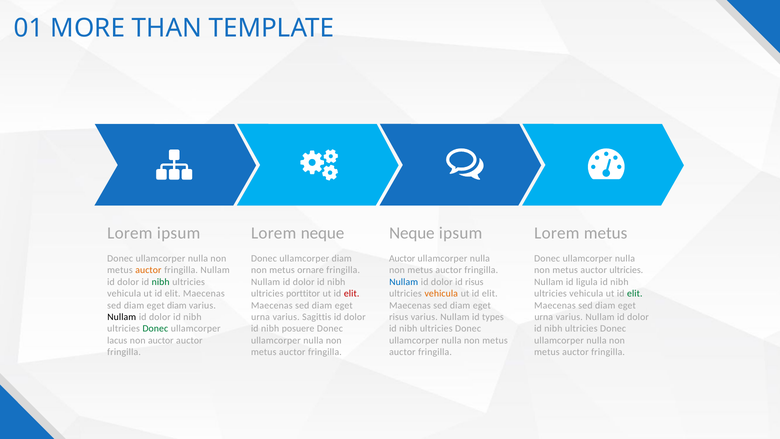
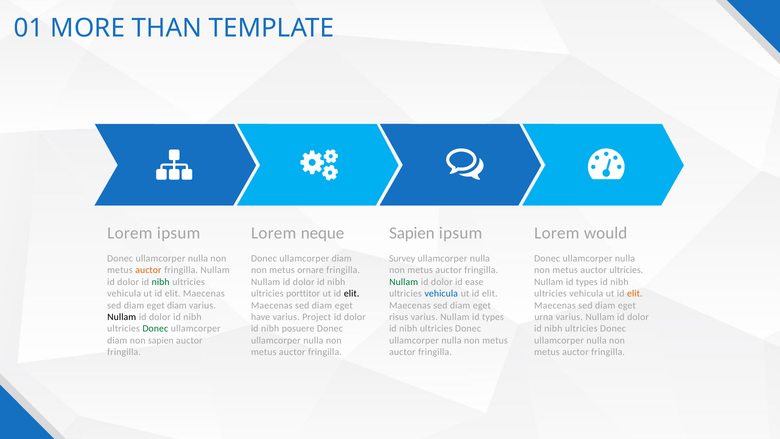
Neque at (412, 233): Neque -> Sapien
Lorem metus: metus -> would
Auctor at (402, 258): Auctor -> Survey
Nullam at (404, 282) colour: blue -> green
id risus: risus -> ease
ligula at (587, 282): ligula -> types
elit at (352, 293) colour: red -> black
vehicula at (441, 293) colour: orange -> blue
elit at (635, 293) colour: green -> orange
urna at (261, 317): urna -> have
Sagittis: Sagittis -> Project
lacus at (117, 340): lacus -> diam
non auctor: auctor -> sapien
